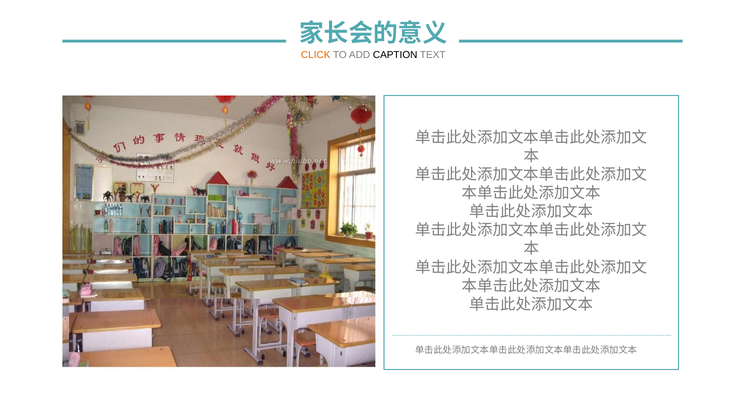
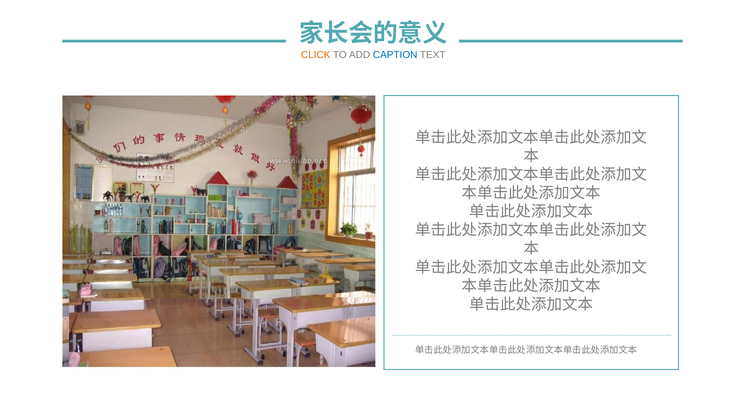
CAPTION colour: black -> blue
